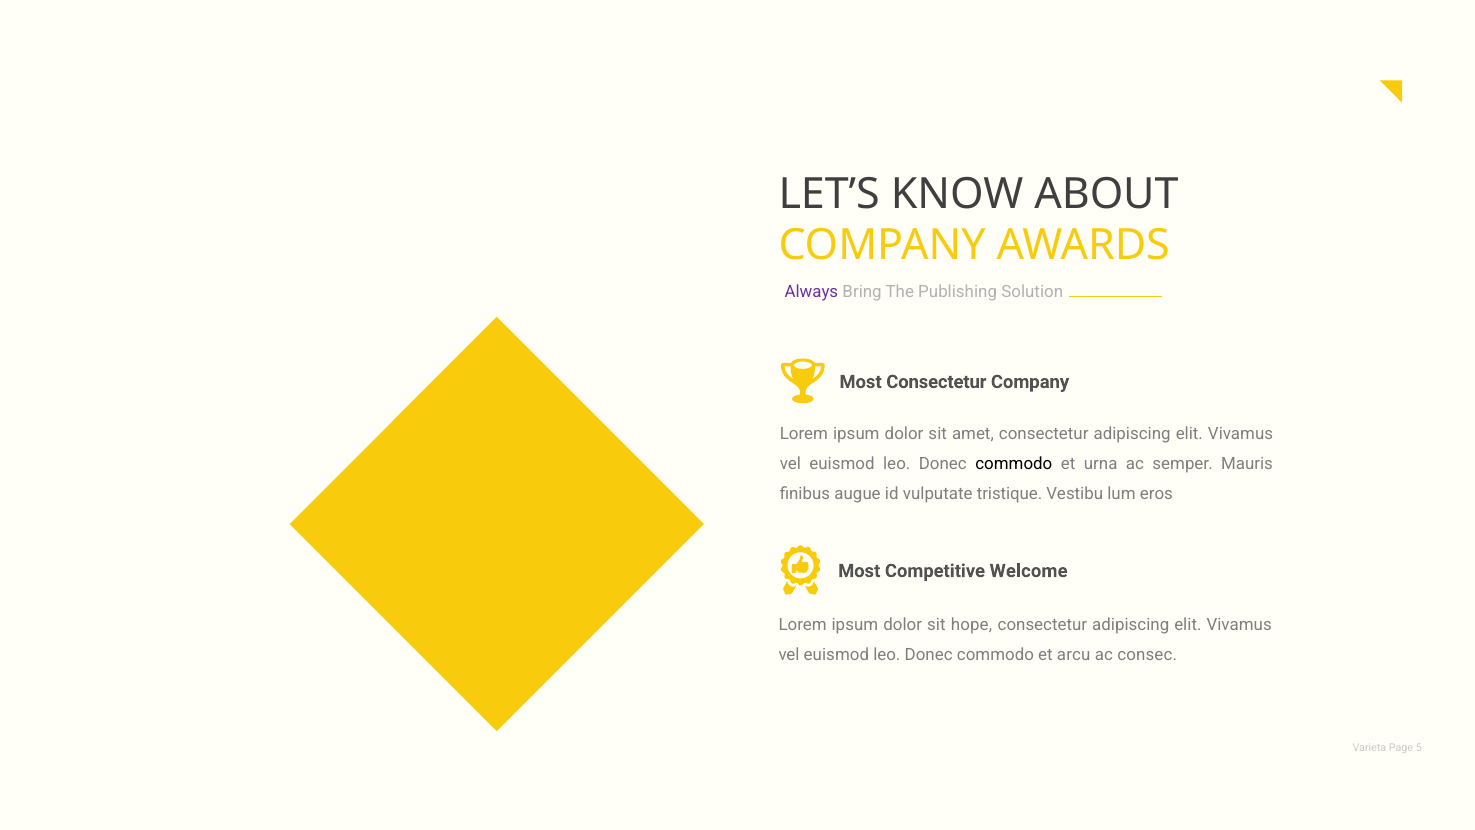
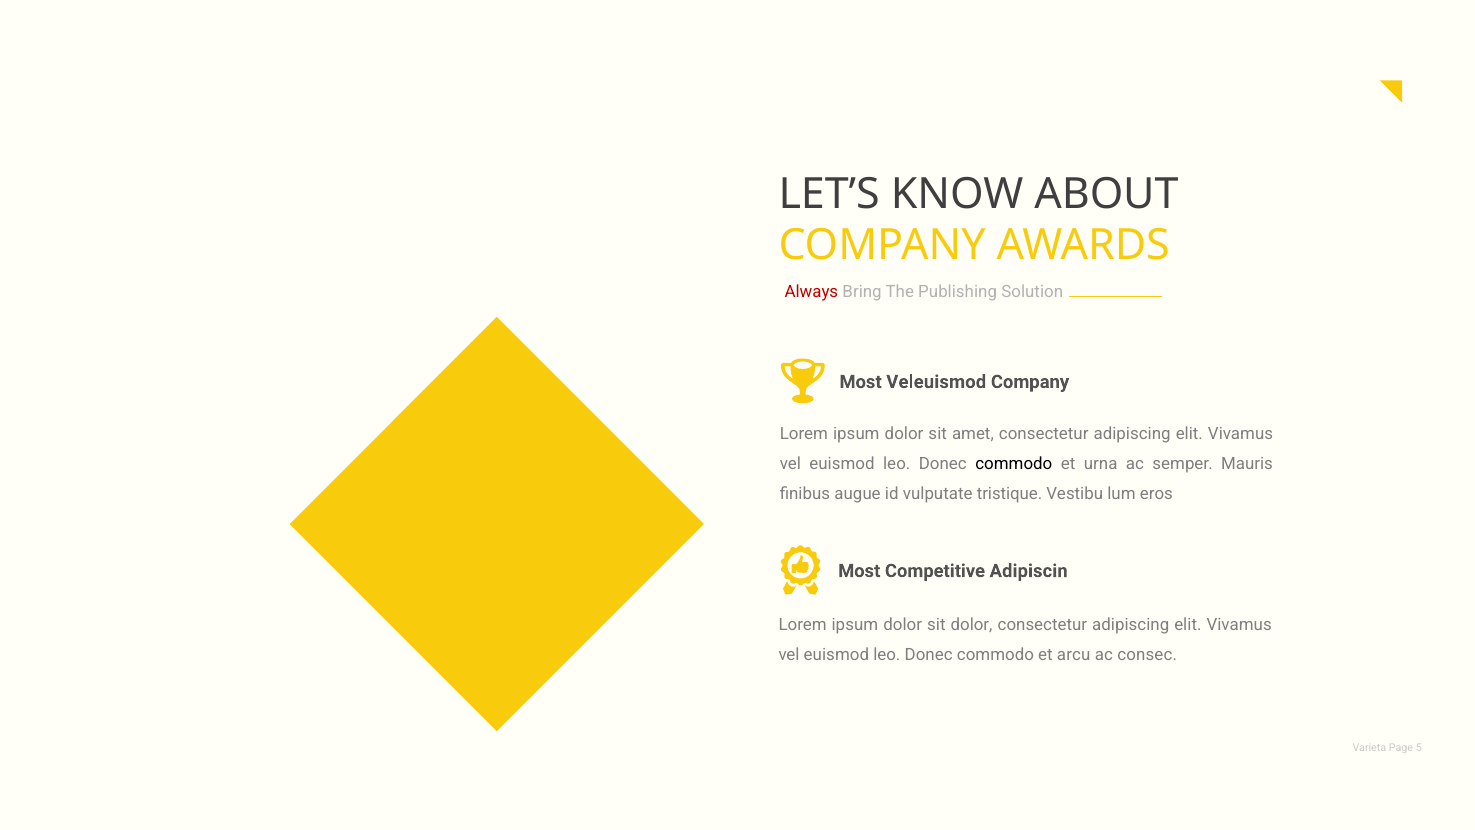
Always colour: purple -> red
Most Consectetur: Consectetur -> Veleuismod
Welcome: Welcome -> Adipiscin
sit hope: hope -> dolor
